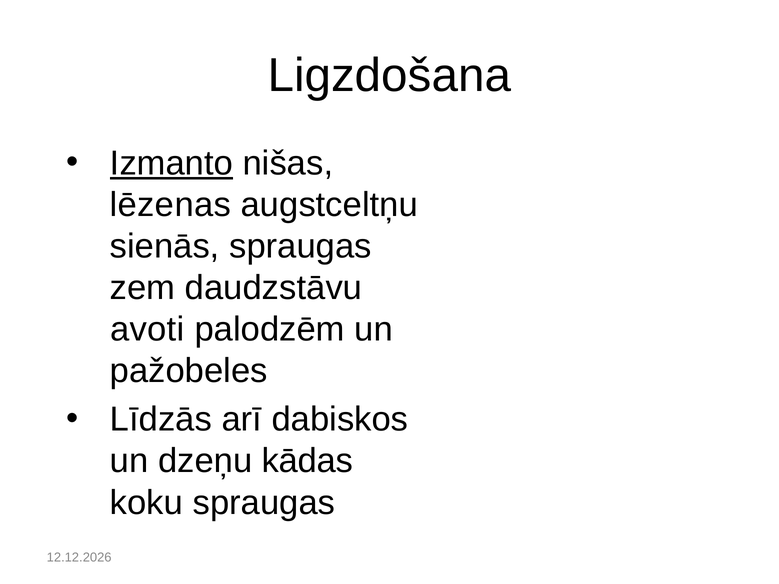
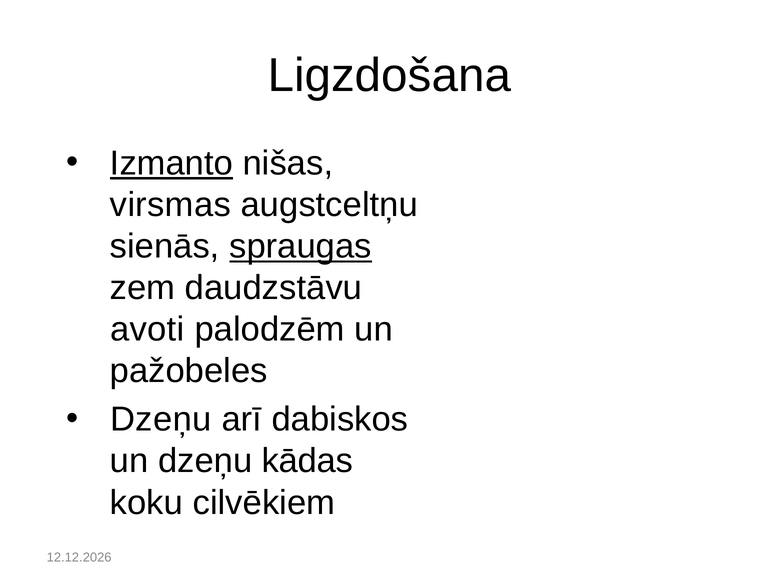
lēzenas: lēzenas -> virsmas
spraugas at (301, 247) underline: none -> present
Līdzās at (161, 420): Līdzās -> Dzeņu
koku spraugas: spraugas -> cilvēkiem
